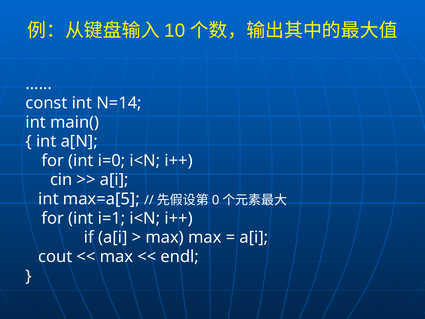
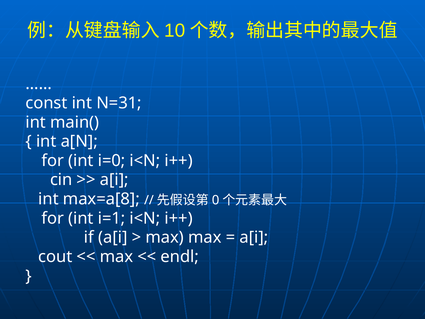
N=14: N=14 -> N=31
max=a[5: max=a[5 -> max=a[8
